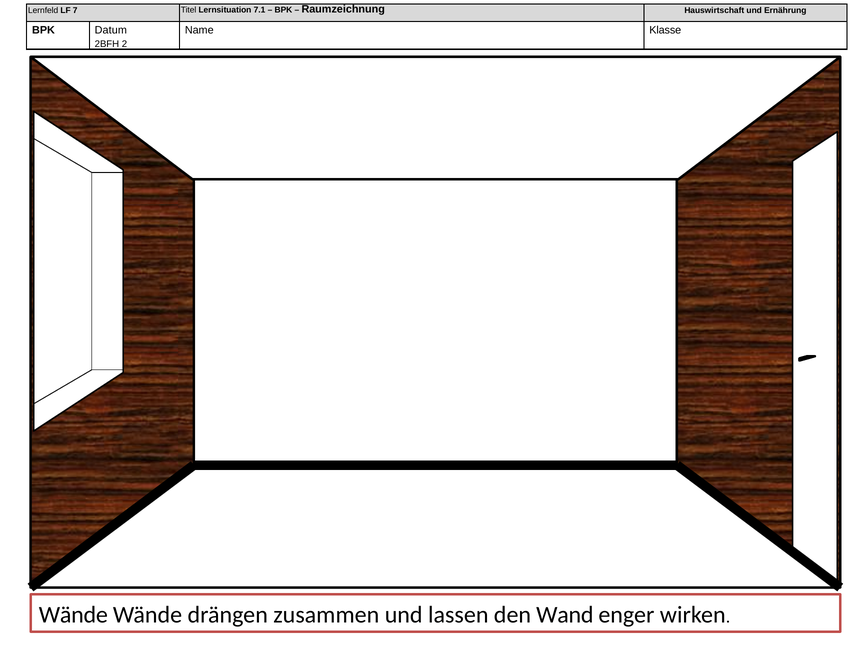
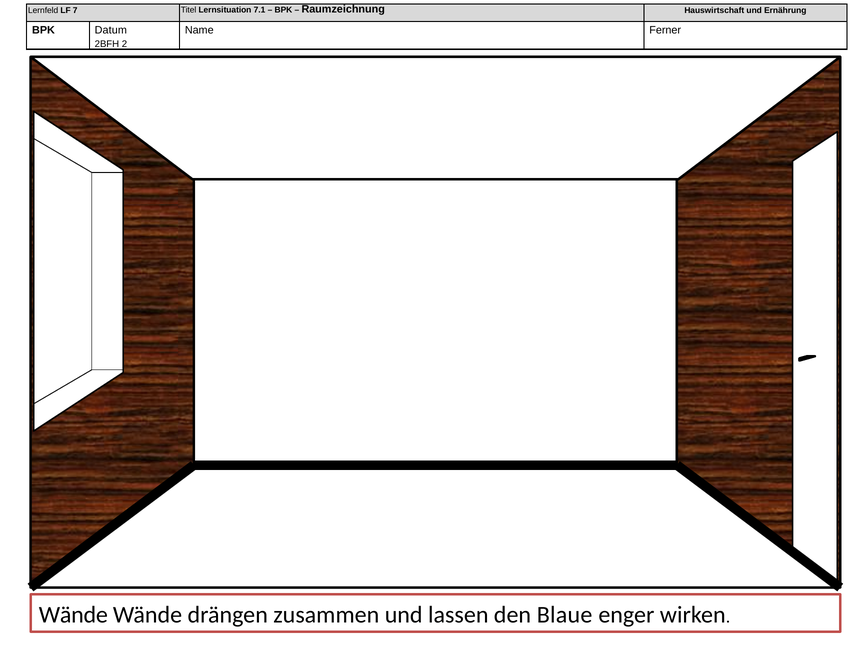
Klasse: Klasse -> Ferner
Wand: Wand -> Blaue
